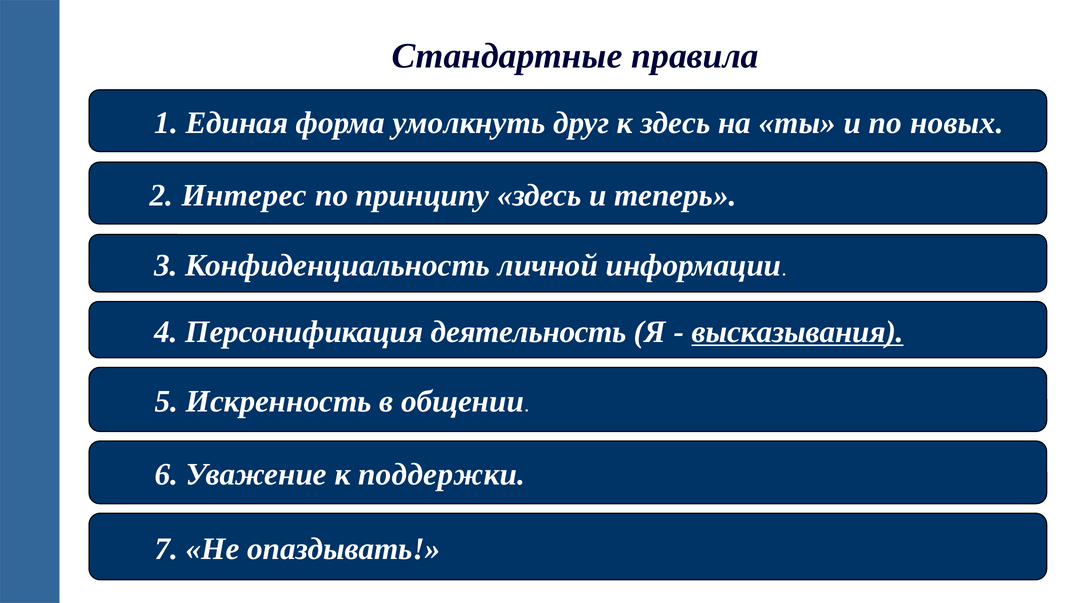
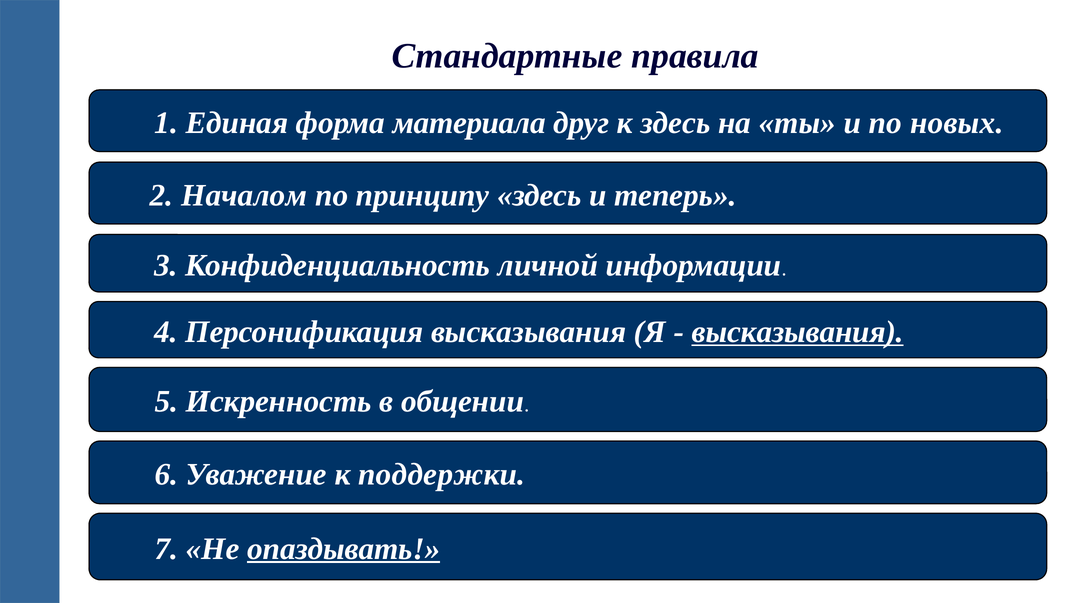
умолкнуть: умолкнуть -> материала
Интерес: Интерес -> Началом
Персонификация деятельность: деятельность -> высказывания
опаздывать underline: none -> present
